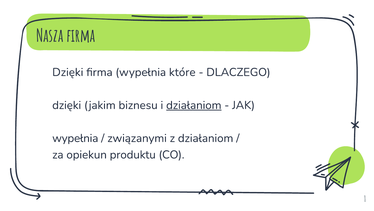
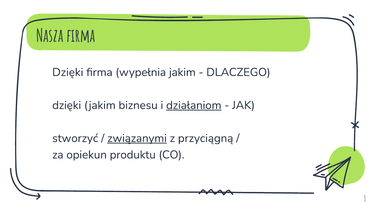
wypełnia które: które -> jakim
wypełnia at (75, 138): wypełnia -> stworzyć
związanymi underline: none -> present
z działaniom: działaniom -> przyciągną
